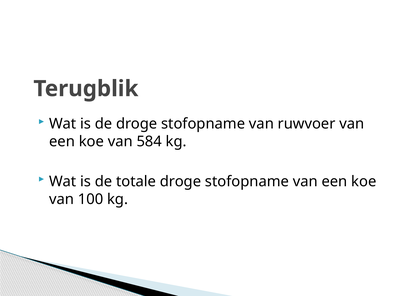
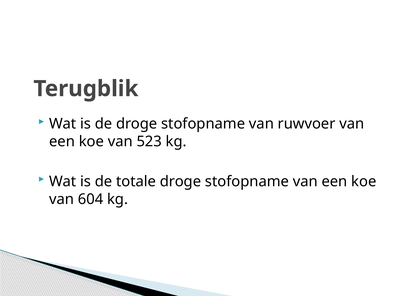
584: 584 -> 523
100: 100 -> 604
